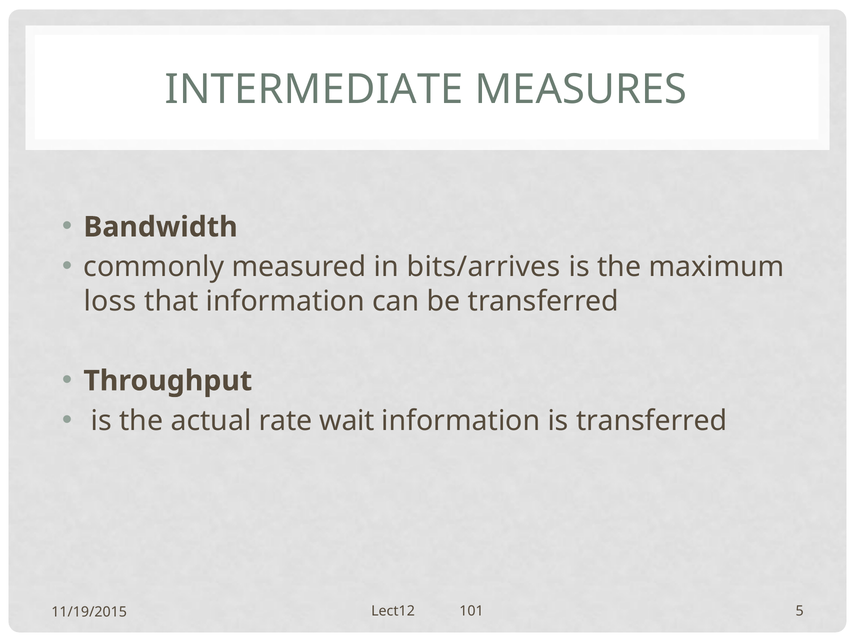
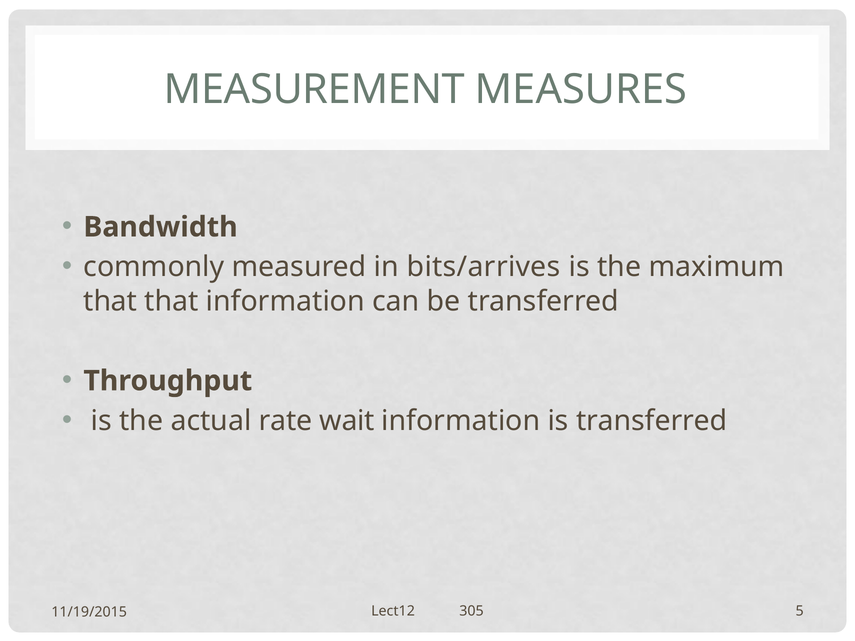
INTERMEDIATE: INTERMEDIATE -> MEASUREMENT
loss at (110, 301): loss -> that
101: 101 -> 305
